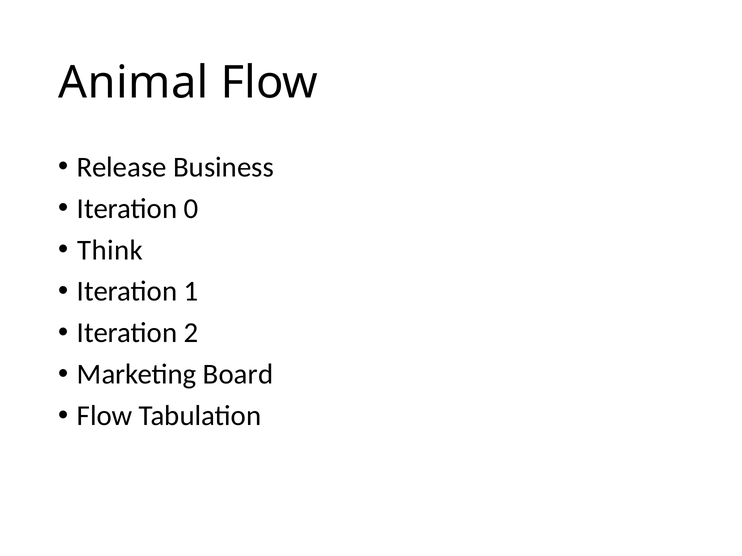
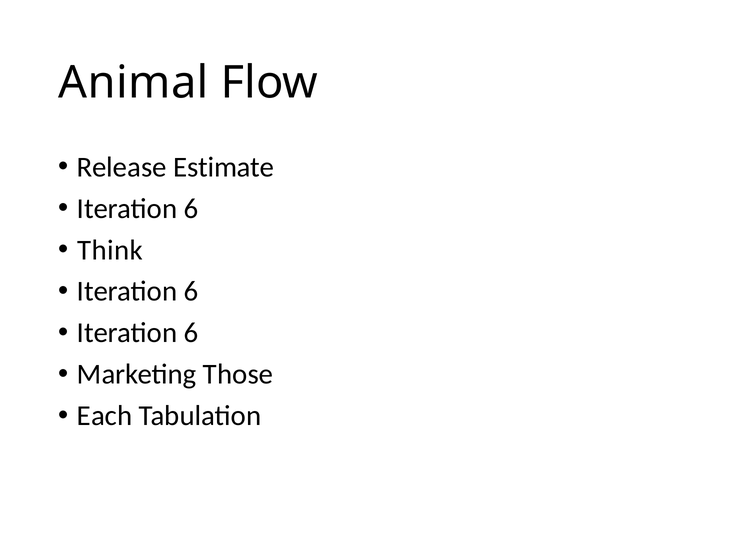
Business: Business -> Estimate
0 at (191, 209): 0 -> 6
1 at (191, 292): 1 -> 6
2 at (191, 333): 2 -> 6
Board: Board -> Those
Flow at (105, 416): Flow -> Each
